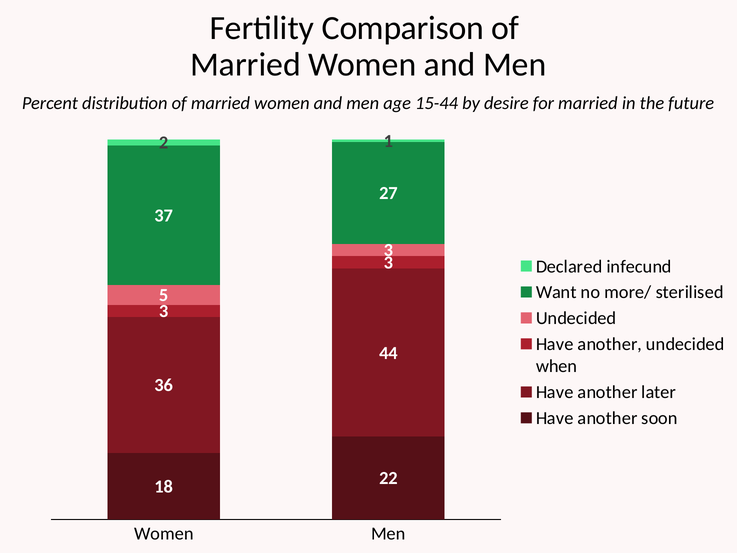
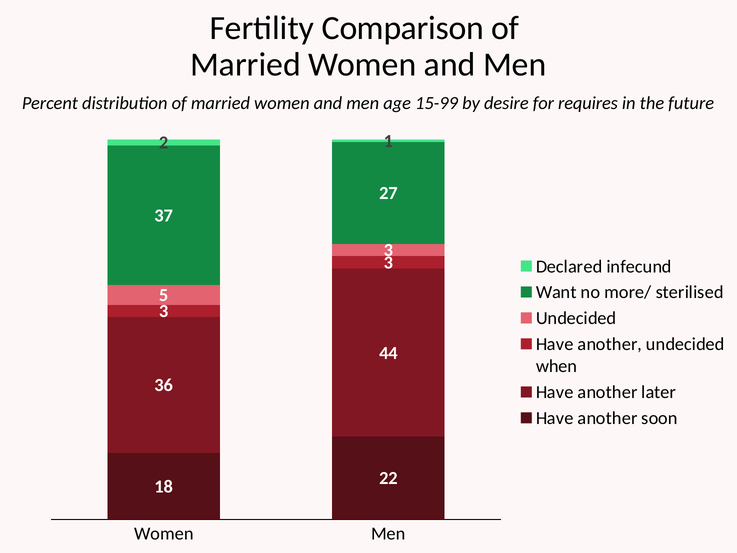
15-44: 15-44 -> 15-99
for married: married -> requires
